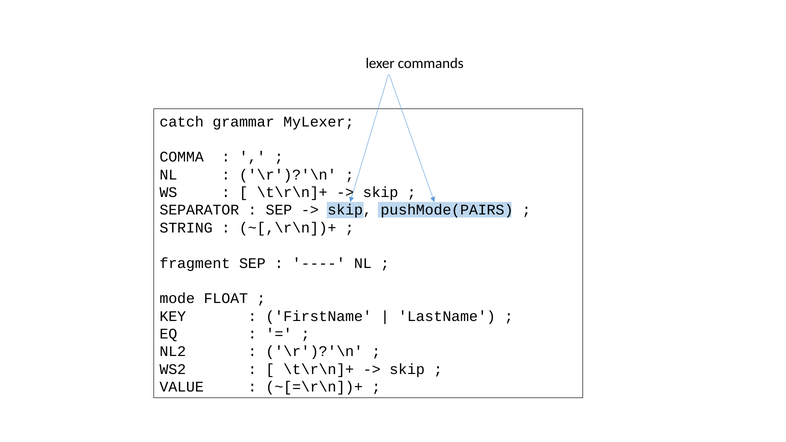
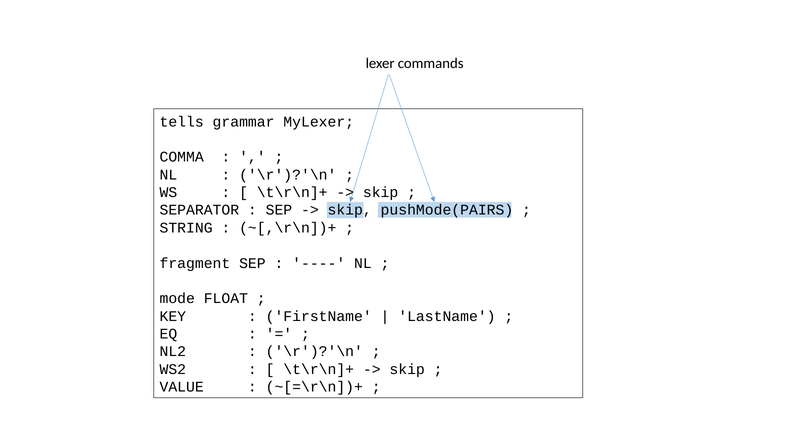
catch: catch -> tells
